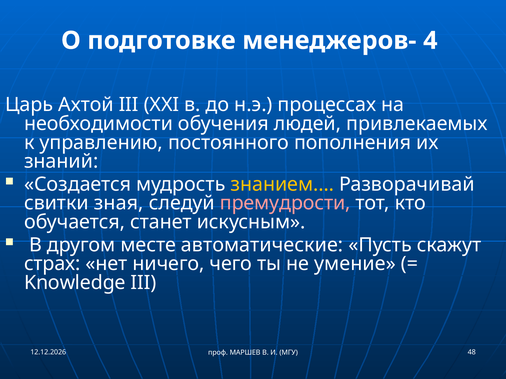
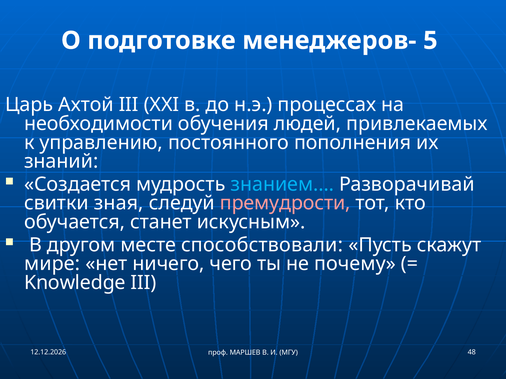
4: 4 -> 5
знанием.… colour: yellow -> light blue
автоматические: автоматические -> способствовали
страх: страх -> мире
умение: умение -> почему
